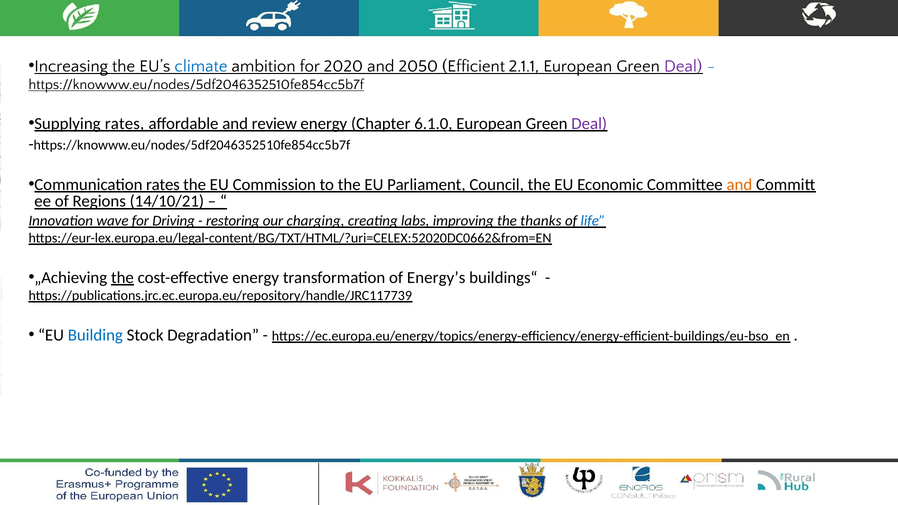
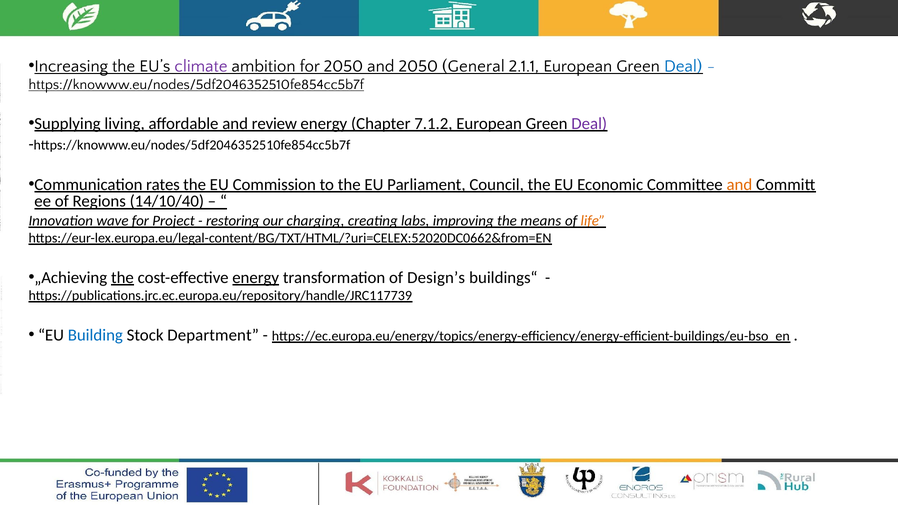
climate colour: blue -> purple
for 2020: 2020 -> 2050
Efficient: Efficient -> General
Deal at (683, 66) colour: purple -> blue
Supplying rates: rates -> living
6.1.0: 6.1.0 -> 7.1.2
14/10/21: 14/10/21 -> 14/10/40
Driving: Driving -> Project
thanks: thanks -> means
life colour: blue -> orange
energy at (256, 278) underline: none -> present
Energy’s: Energy’s -> Design’s
Degradation: Degradation -> Department
